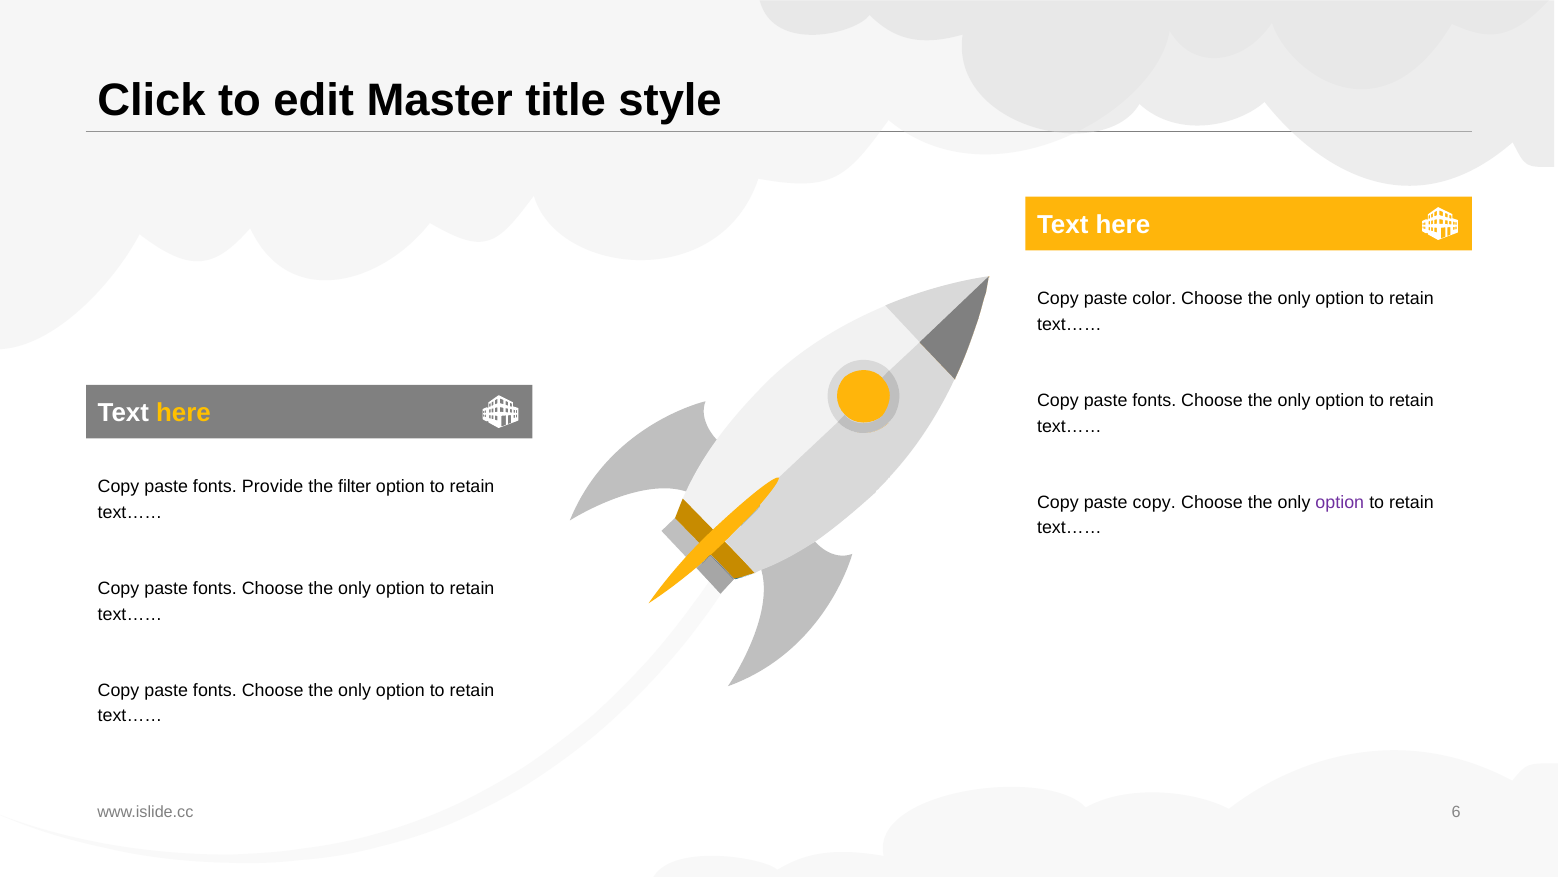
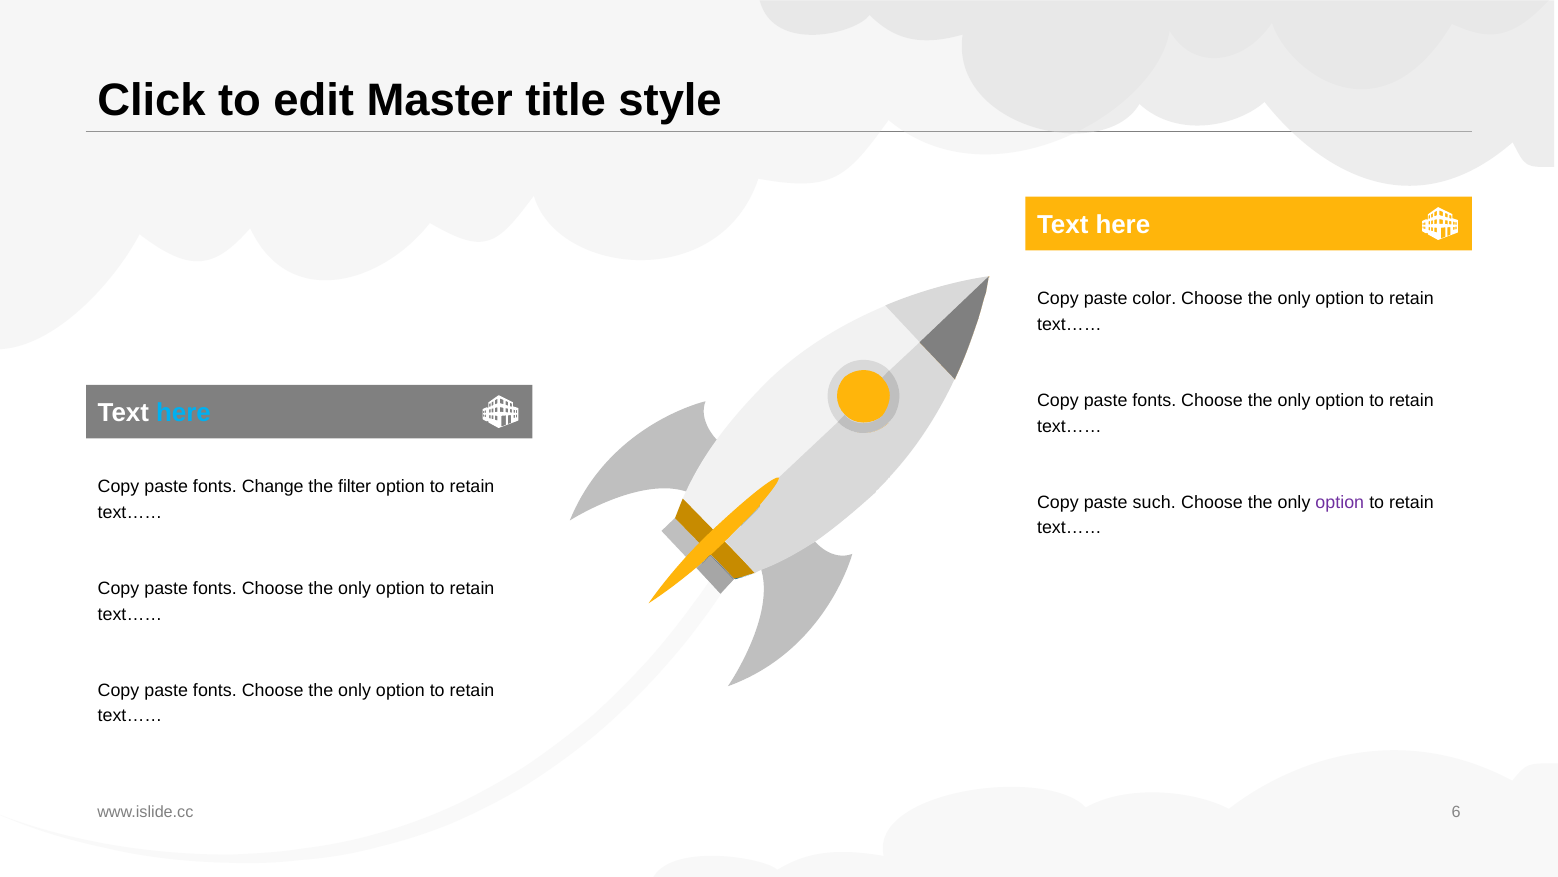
here at (183, 413) colour: yellow -> light blue
Provide: Provide -> Change
paste copy: copy -> such
